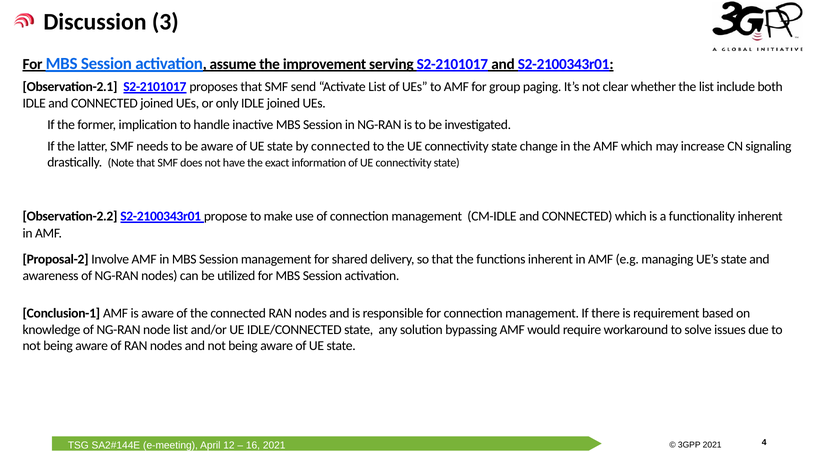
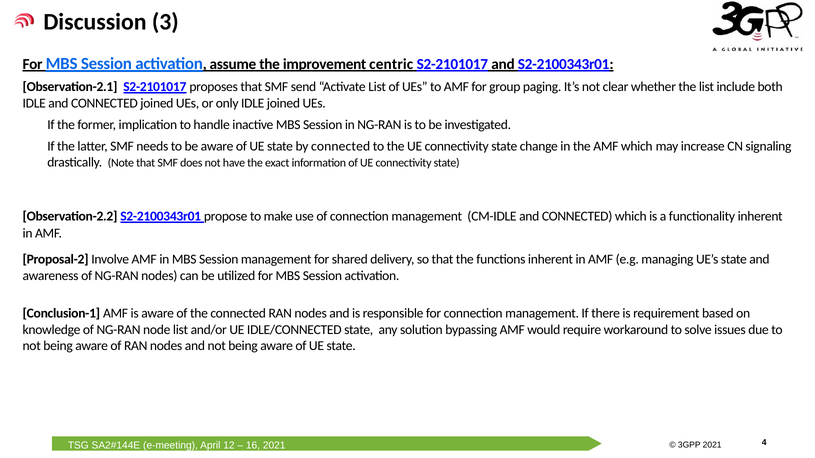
serving: serving -> centric
